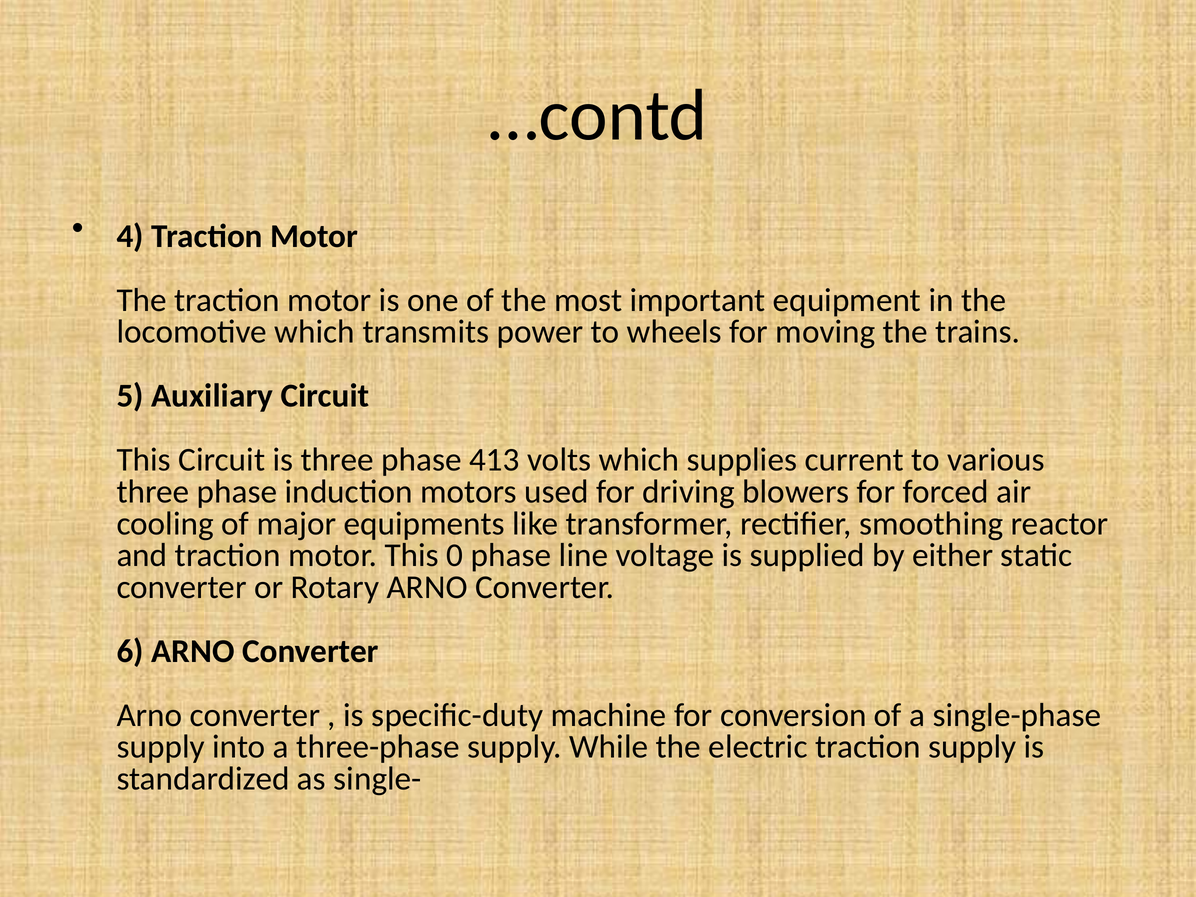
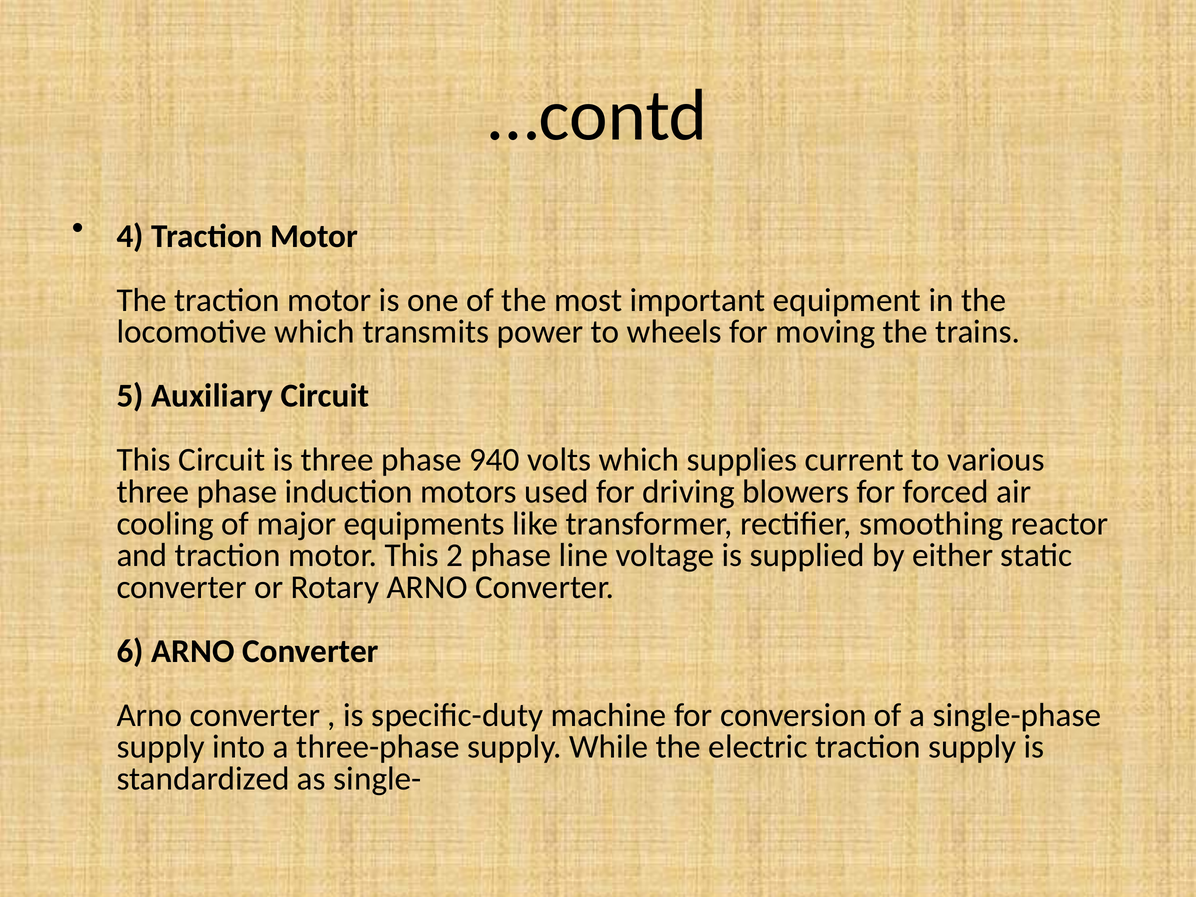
413: 413 -> 940
0: 0 -> 2
